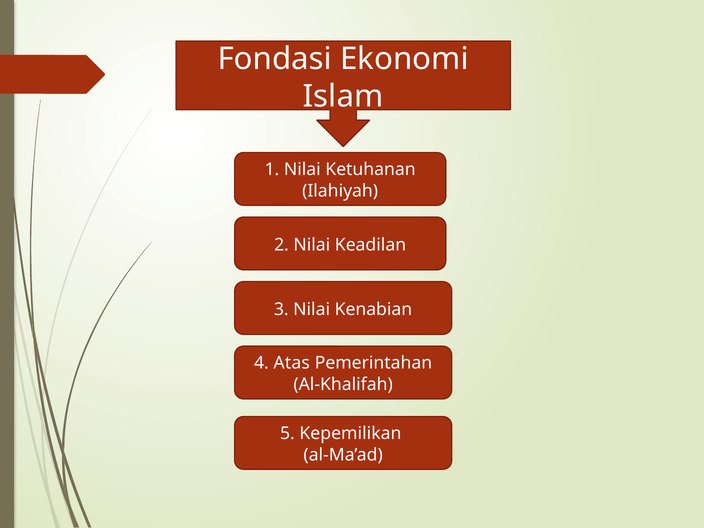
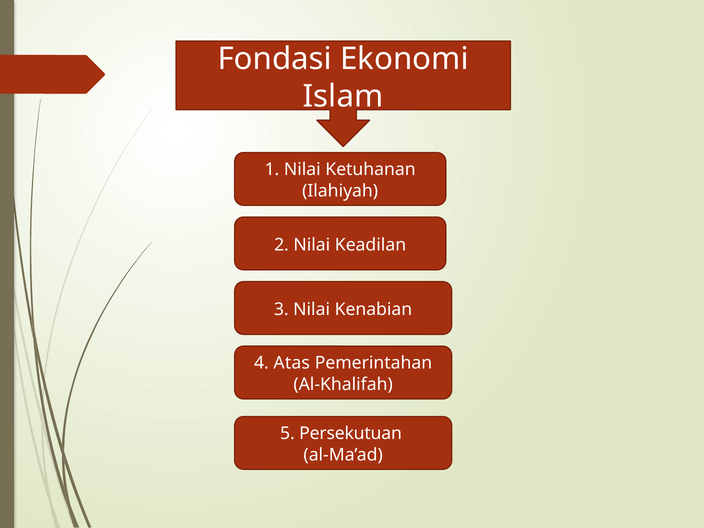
Kepemilikan: Kepemilikan -> Persekutuan
